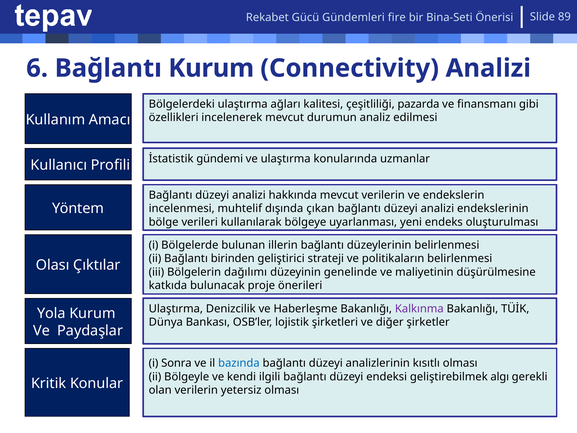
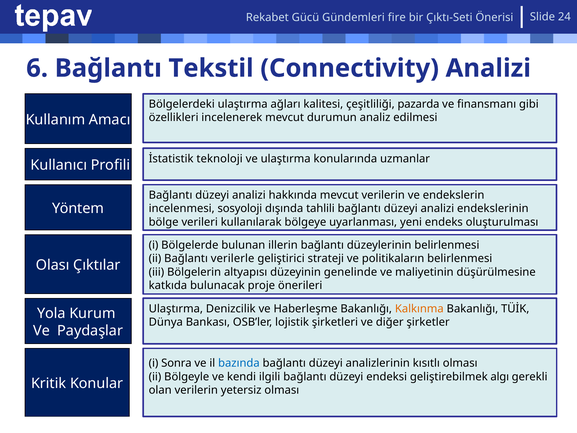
Bina-Seti: Bina-Seti -> Çıktı-Seti
89: 89 -> 24
Bağlantı Kurum: Kurum -> Tekstil
gündemi: gündemi -> teknoloji
muhtelif: muhtelif -> sosyoloji
çıkan: çıkan -> tahlili
birinden: birinden -> verilerle
dağılımı: dağılımı -> altyapısı
Kalkınma colour: purple -> orange
